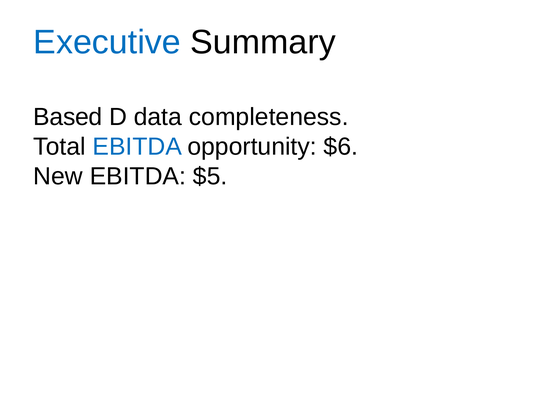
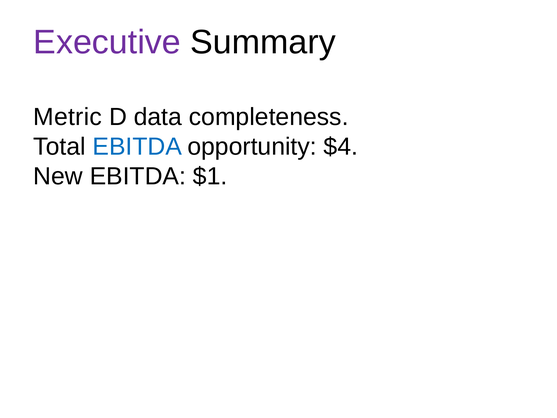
Executive colour: blue -> purple
Based: Based -> Metric
$6: $6 -> $4
$5: $5 -> $1
